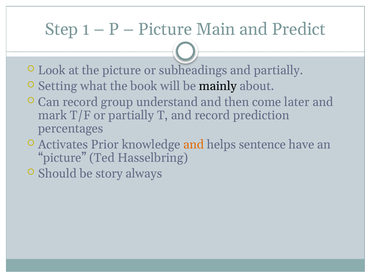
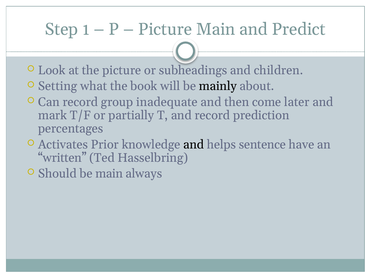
and partially: partially -> children
understand: understand -> inadequate
and at (194, 145) colour: orange -> black
picture at (62, 158): picture -> written
be story: story -> main
